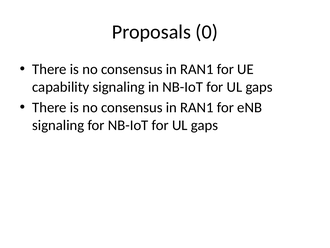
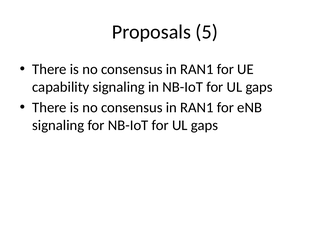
0: 0 -> 5
